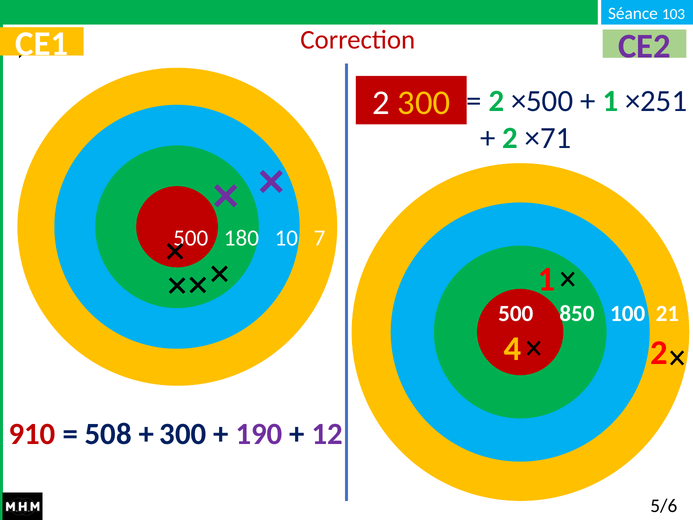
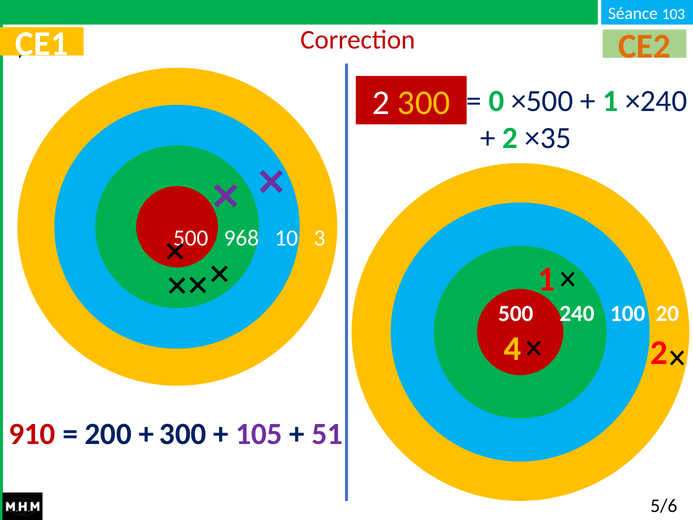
CE2 colour: purple -> orange
2 at (496, 101): 2 -> 0
×251: ×251 -> ×240
×71: ×71 -> ×35
180: 180 -> 968
7: 7 -> 3
850: 850 -> 240
21: 21 -> 20
508: 508 -> 200
190: 190 -> 105
12: 12 -> 51
